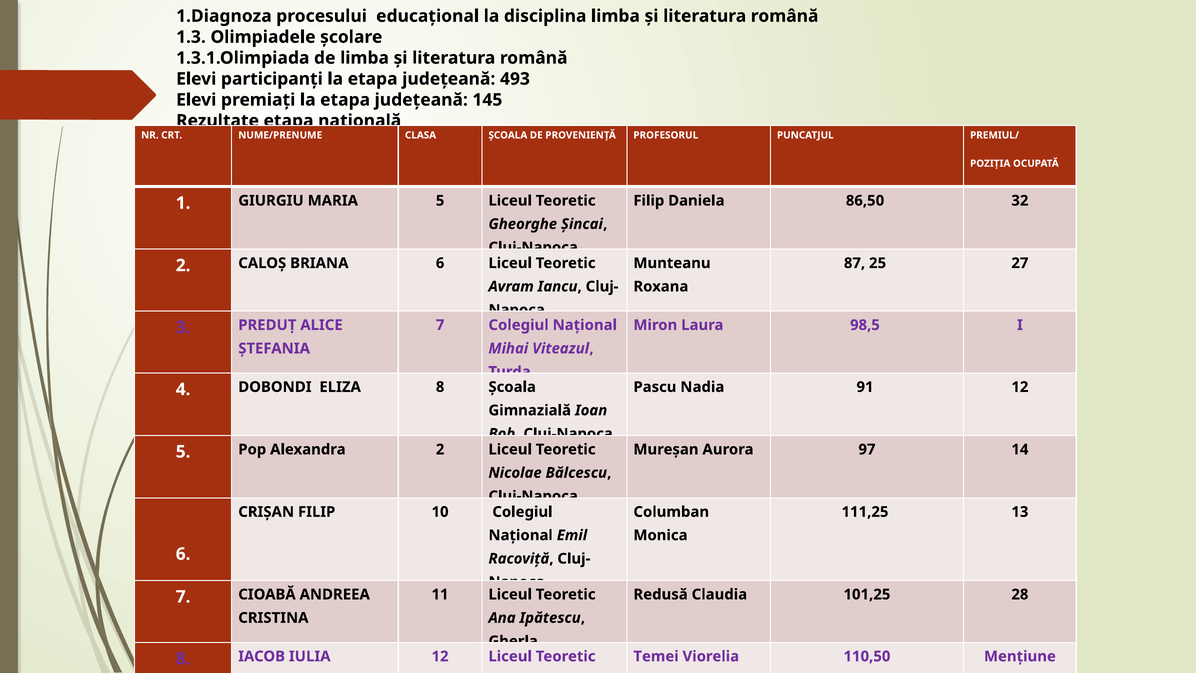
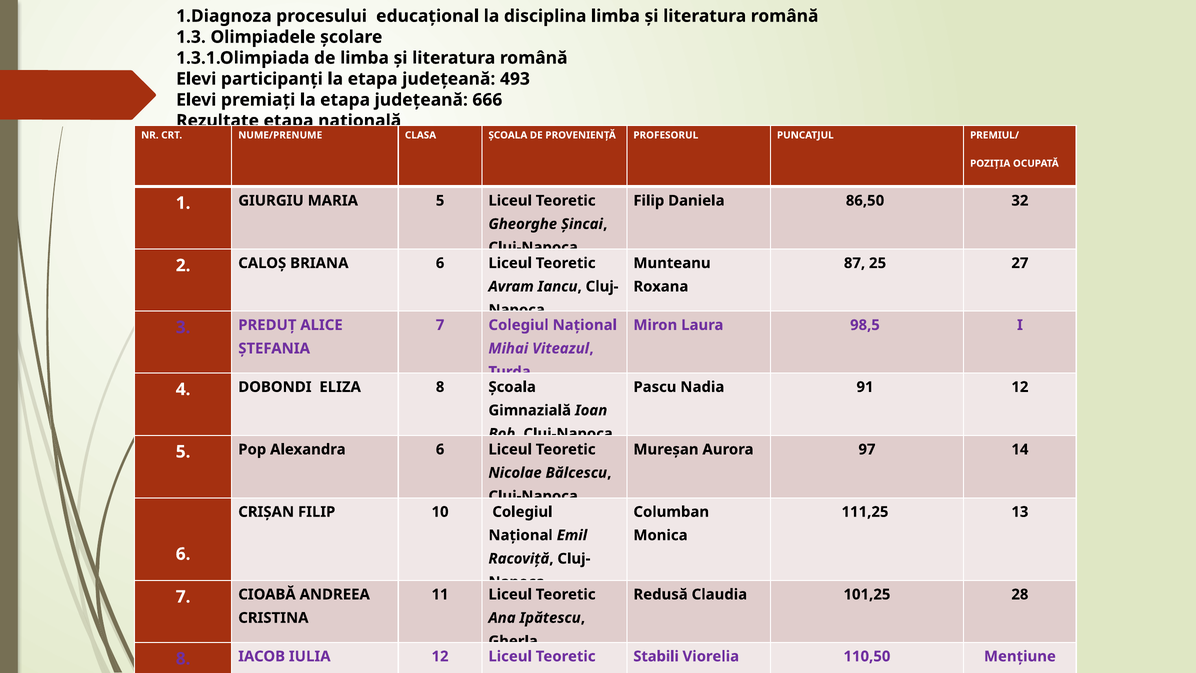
145: 145 -> 666
Alexandra 2: 2 -> 6
Temei: Temei -> Stabili
